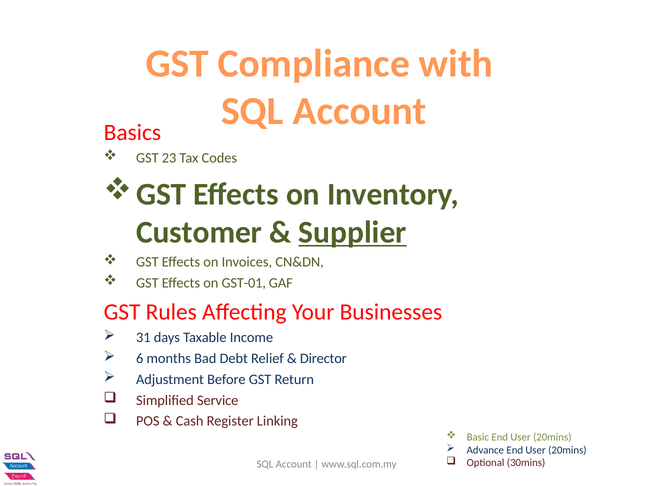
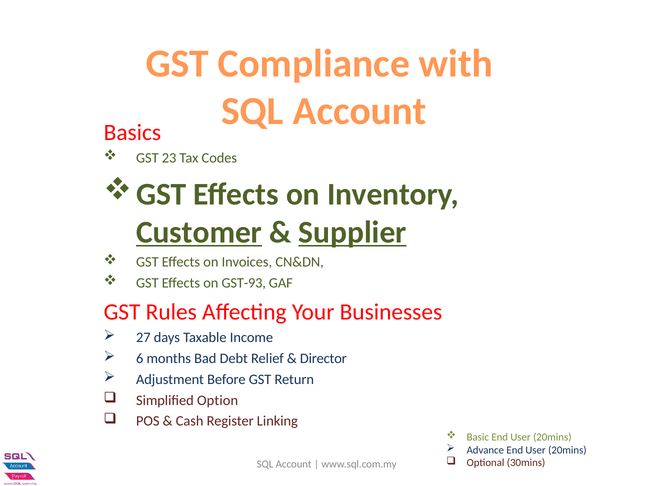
Customer underline: none -> present
GST-01: GST-01 -> GST-93
31: 31 -> 27
Service: Service -> Option
